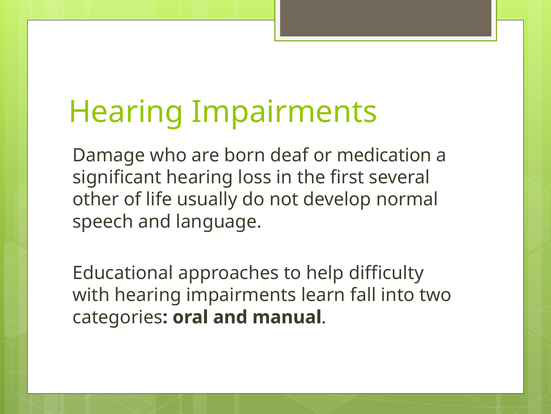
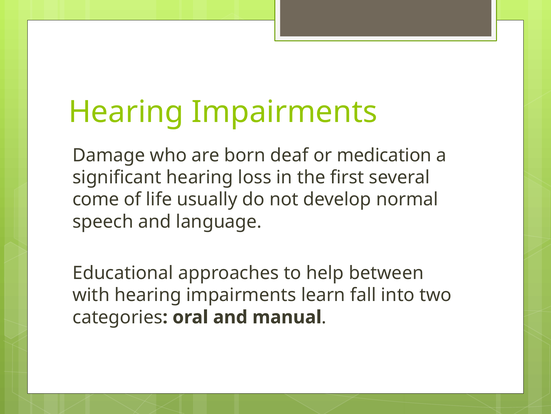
other: other -> come
difficulty: difficulty -> between
